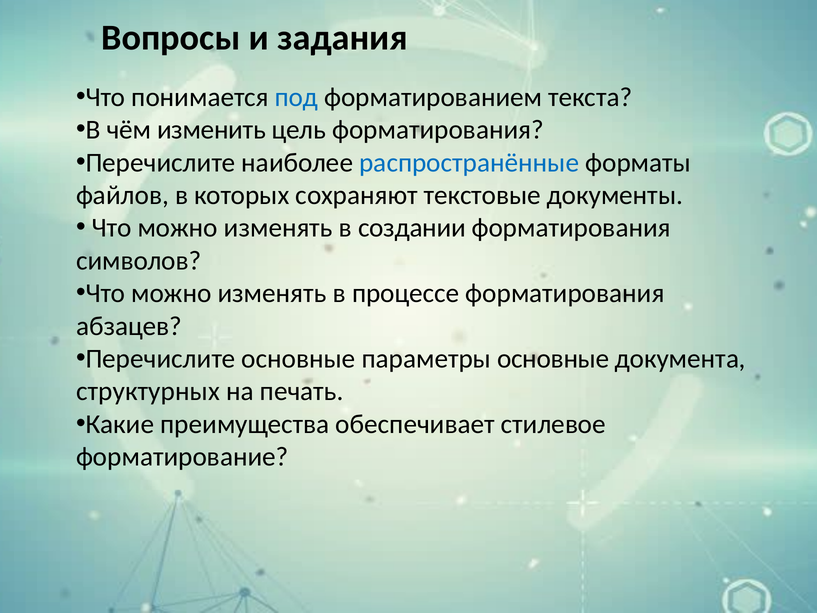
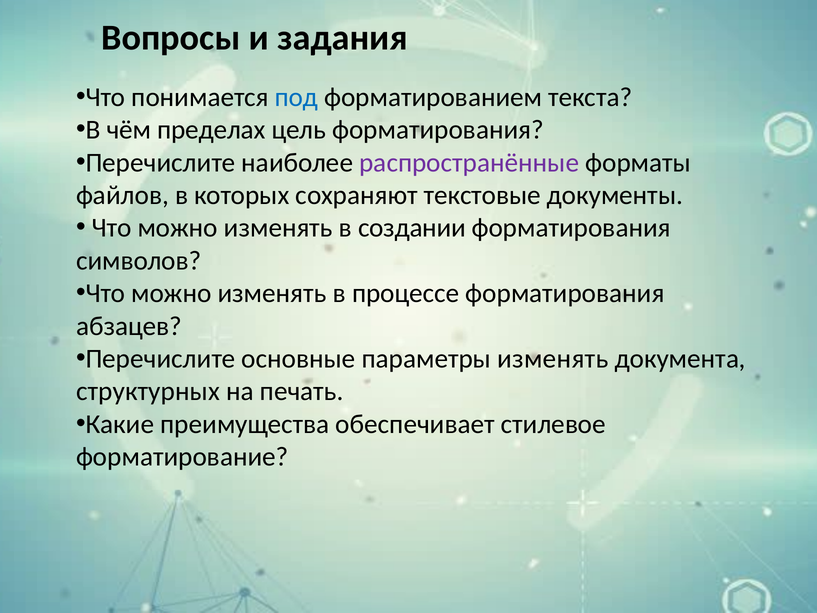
изменить: изменить -> пределах
распространённые colour: blue -> purple
параметры основные: основные -> изменять
